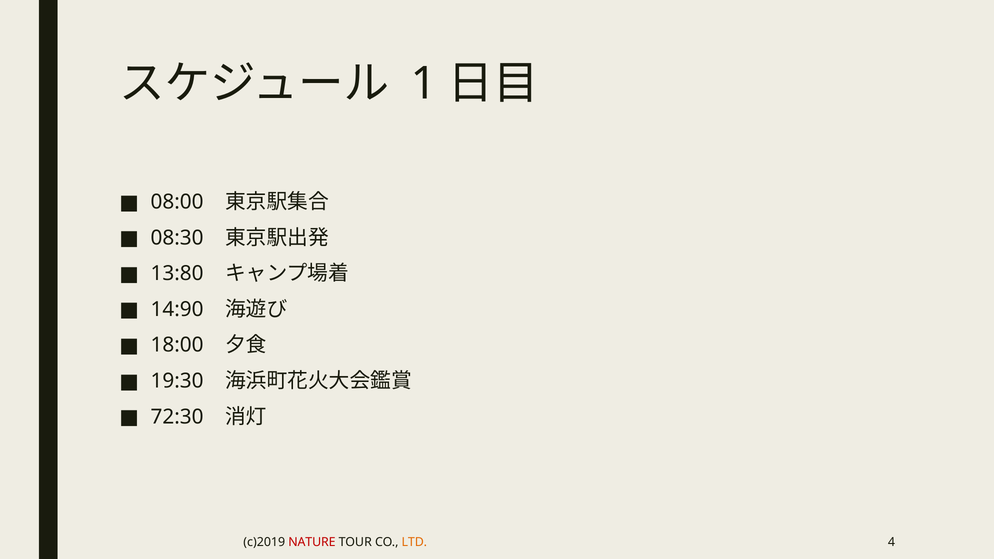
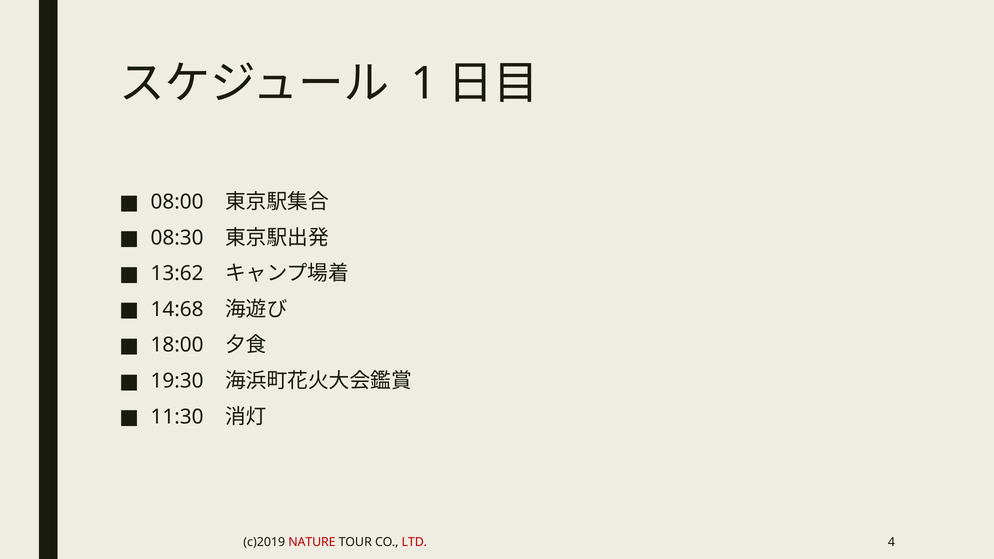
13:80: 13:80 -> 13:62
14:90: 14:90 -> 14:68
72:30: 72:30 -> 11:30
LTD colour: orange -> red
